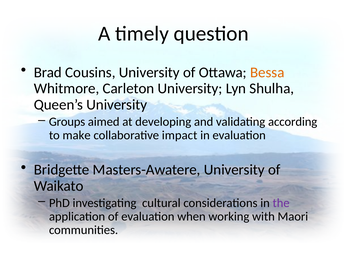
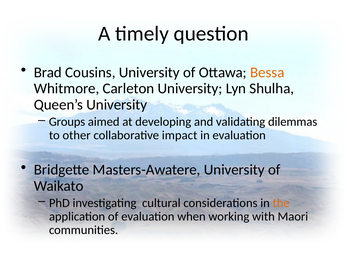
according: according -> dilemmas
make: make -> other
the colour: purple -> orange
